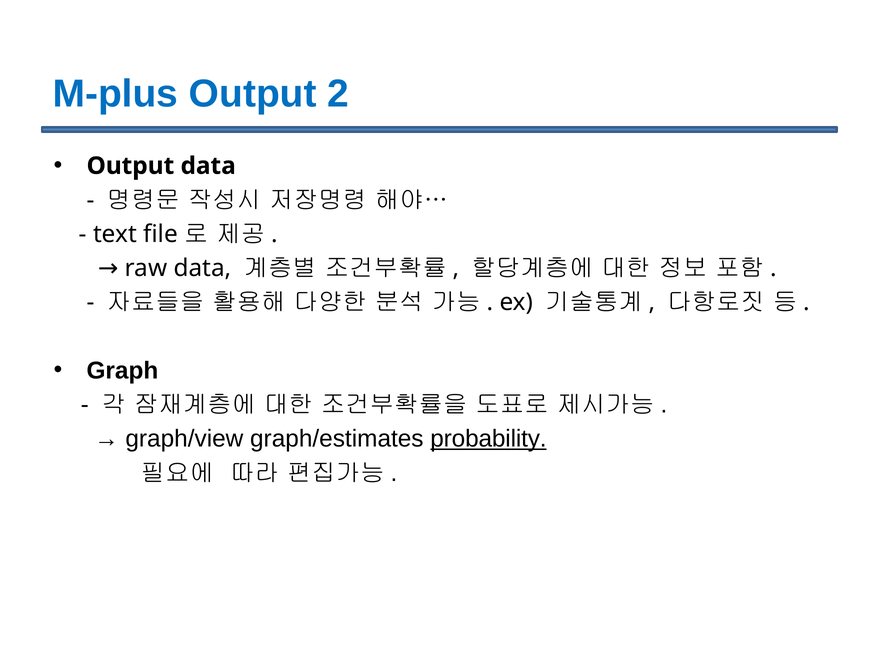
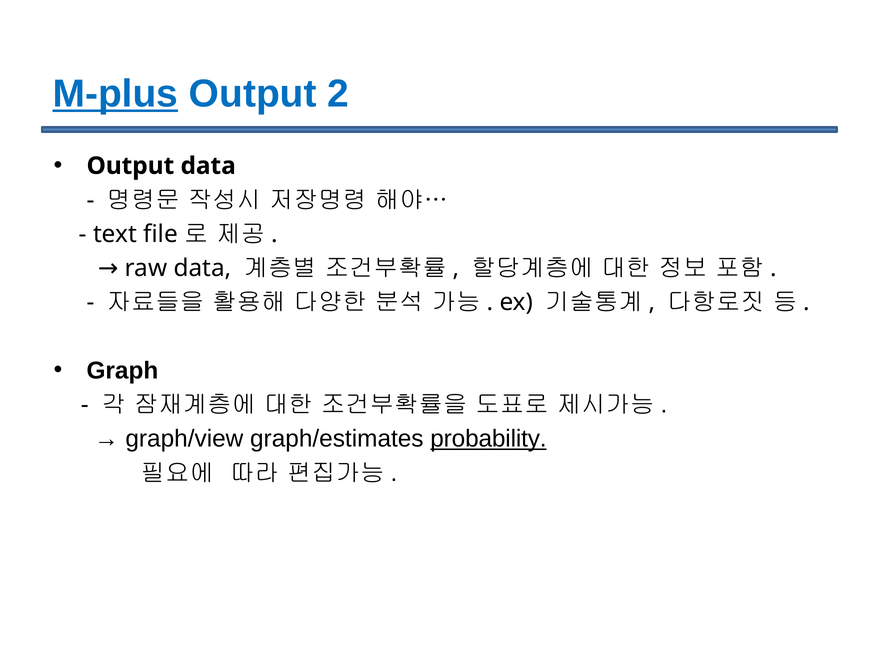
M-plus underline: none -> present
